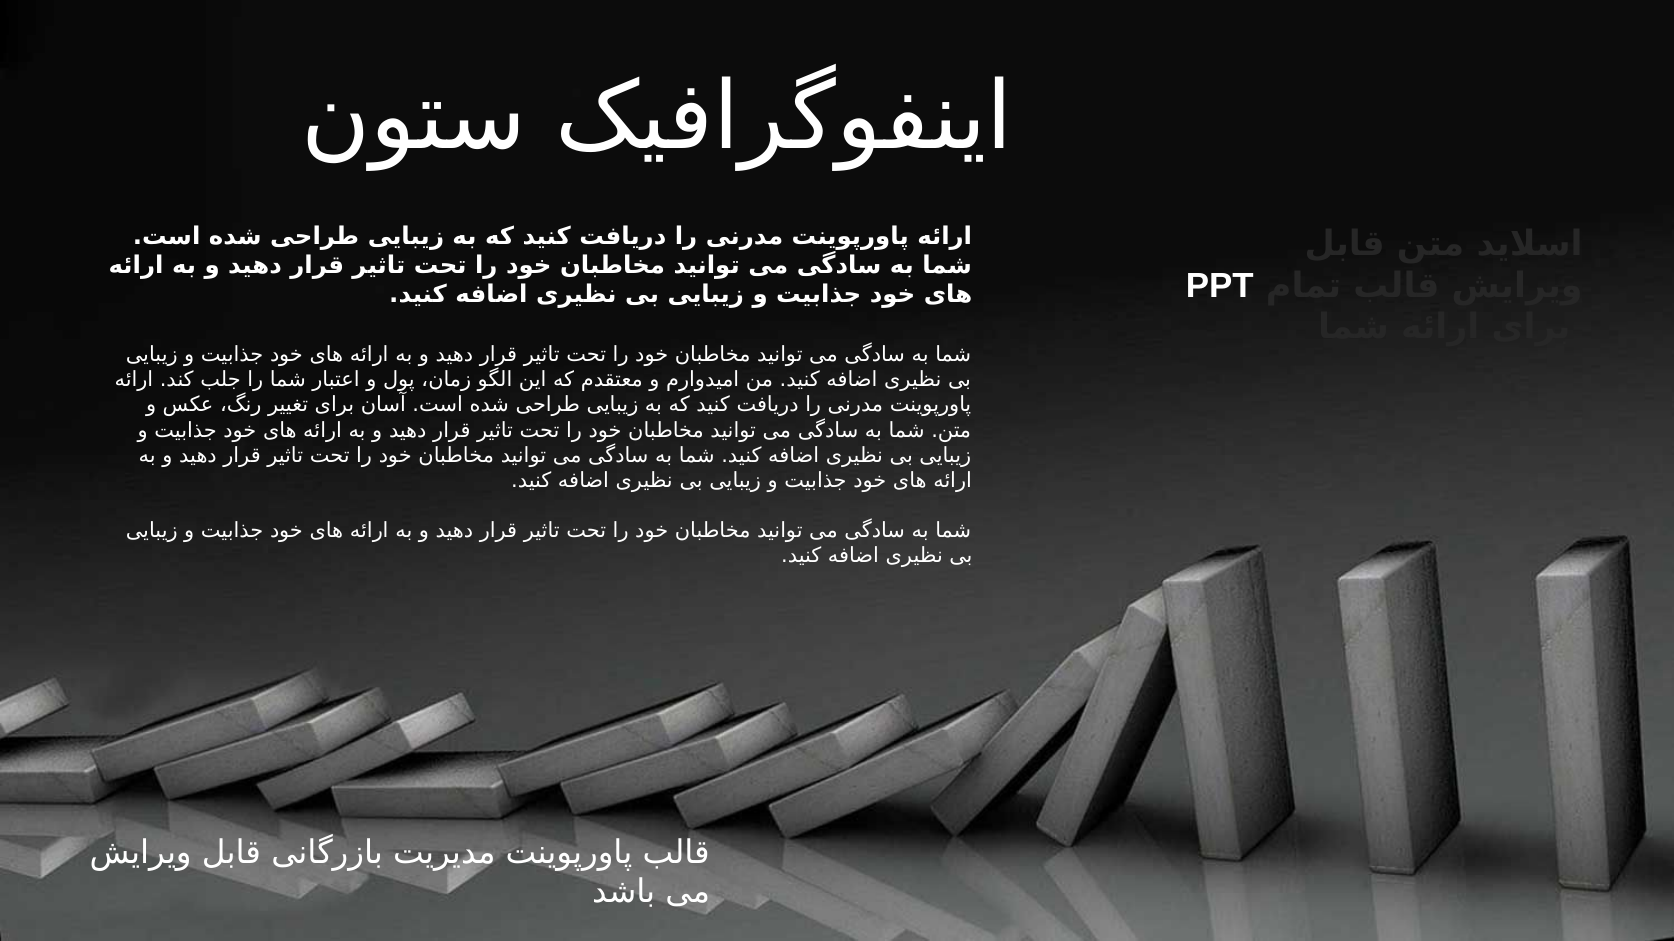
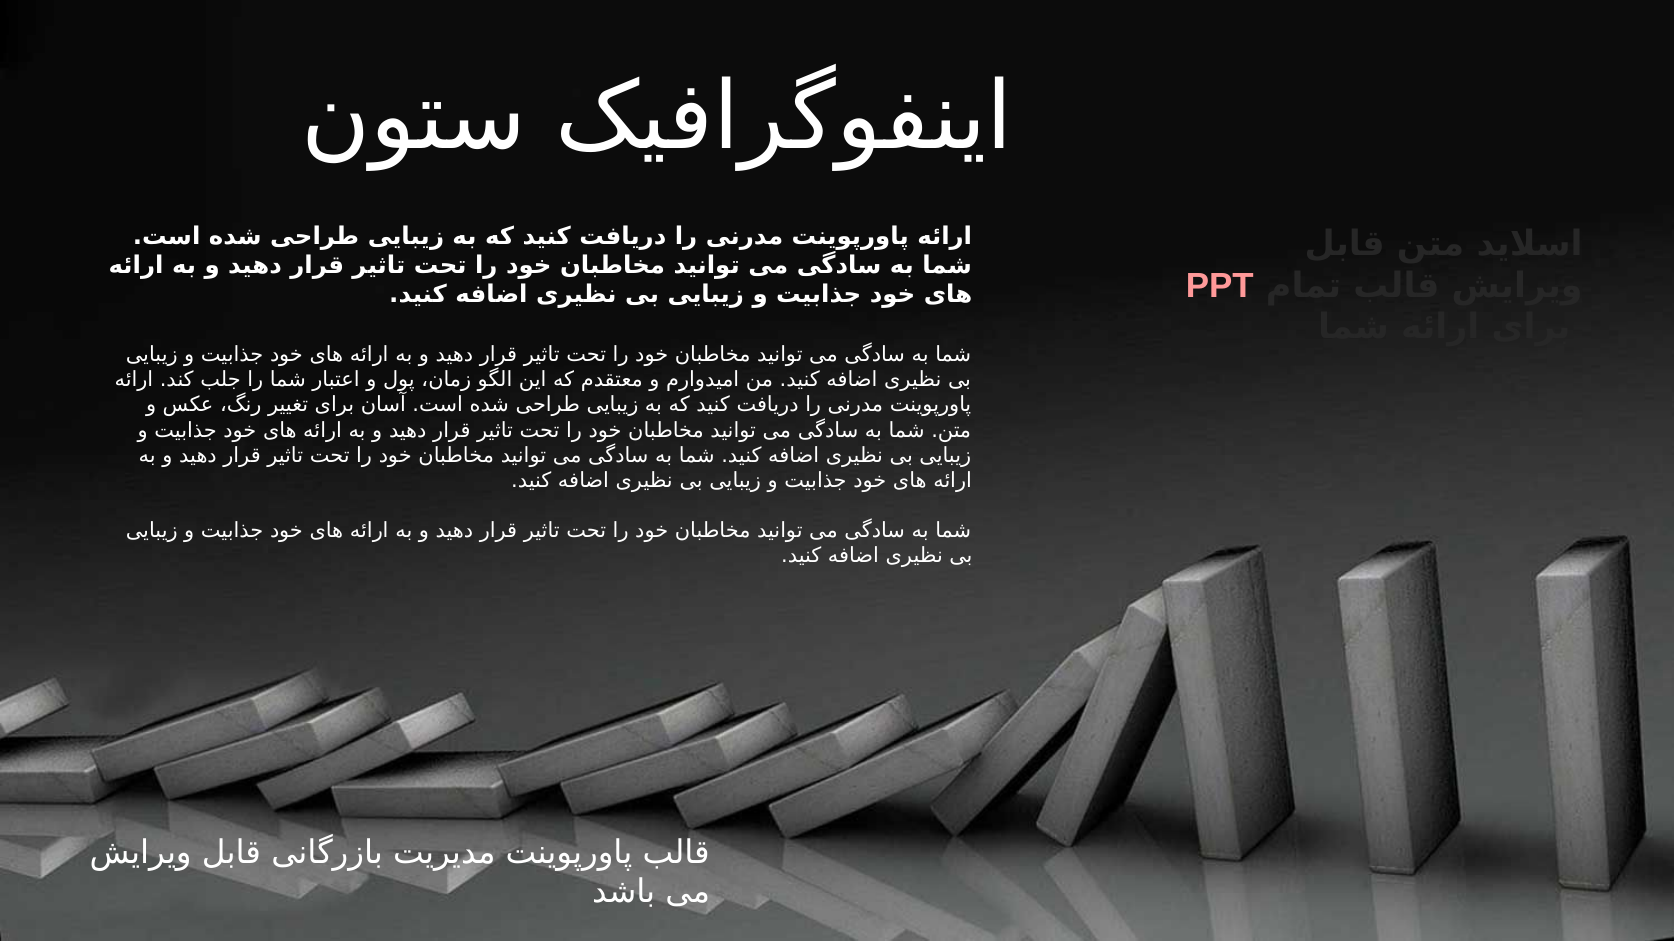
PPT colour: white -> pink
